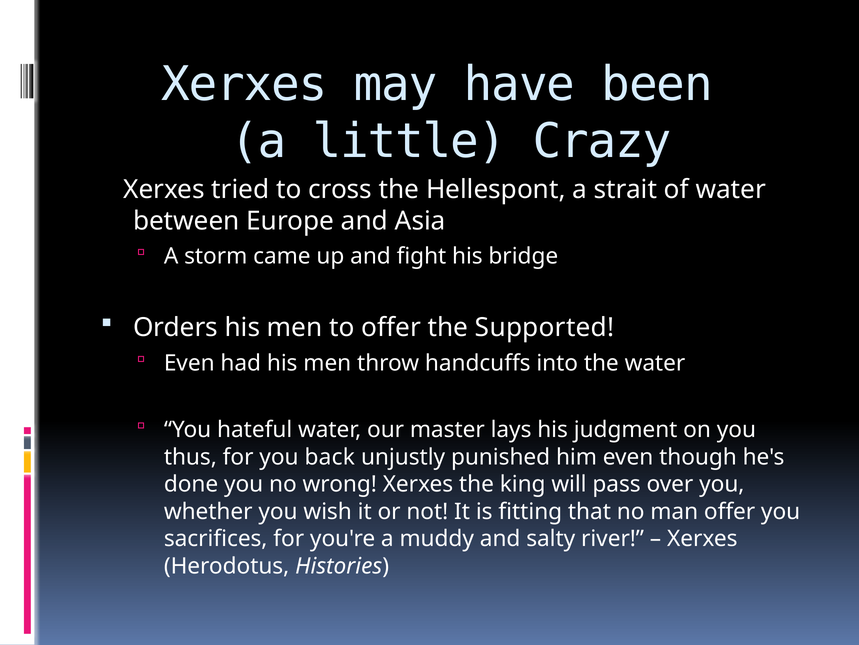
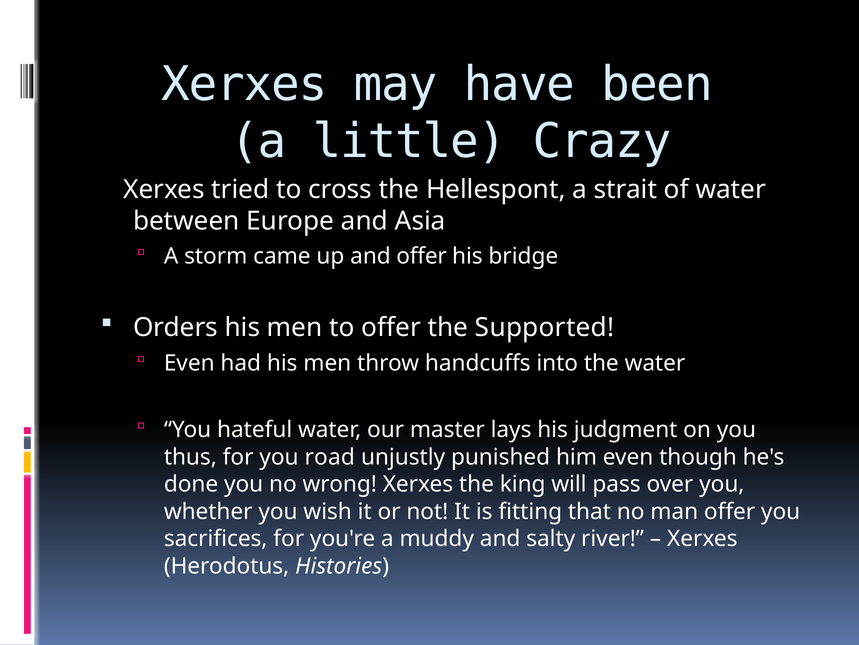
and fight: fight -> offer
back: back -> road
